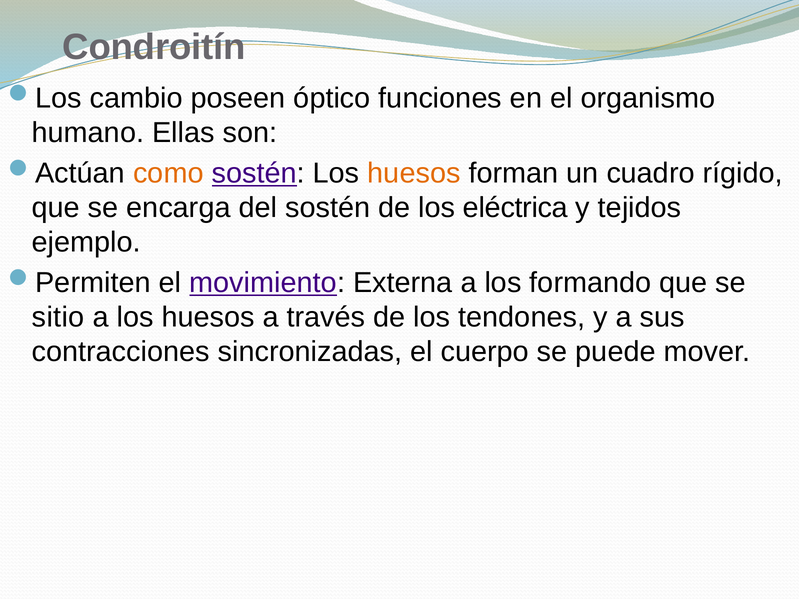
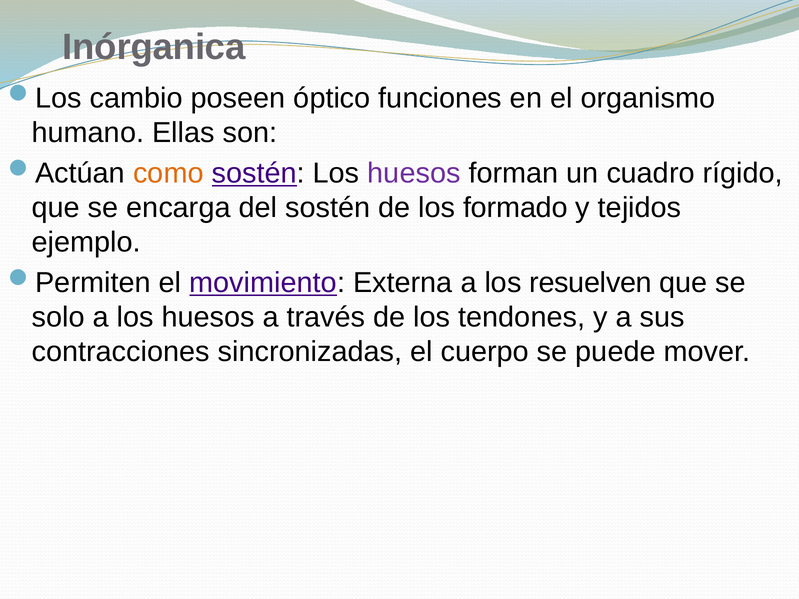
Condroitín: Condroitín -> Inórganica
huesos at (414, 173) colour: orange -> purple
eléctrica: eléctrica -> formado
formando: formando -> resuelven
sitio: sitio -> solo
